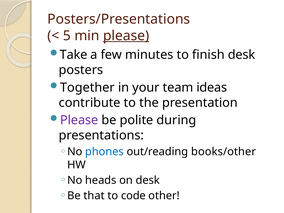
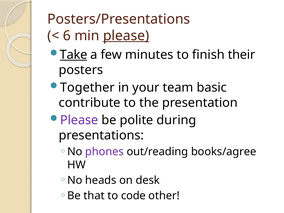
5: 5 -> 6
Take underline: none -> present
finish desk: desk -> their
ideas: ideas -> basic
phones colour: blue -> purple
books/other: books/other -> books/agree
